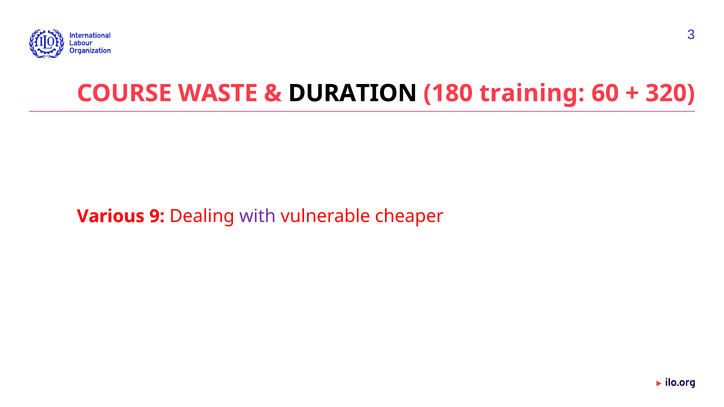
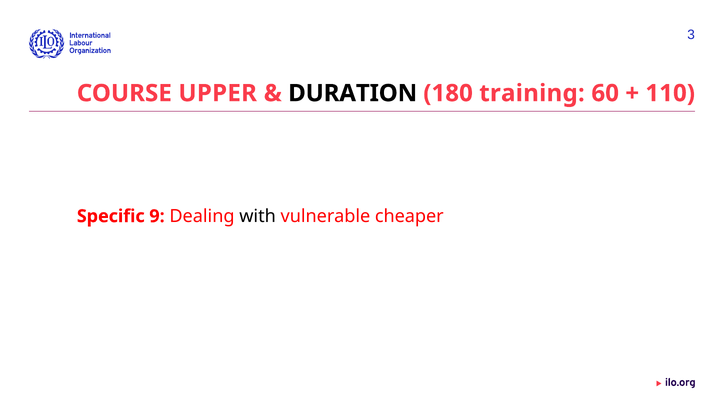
WASTE: WASTE -> UPPER
320: 320 -> 110
Various: Various -> Specific
with colour: purple -> black
